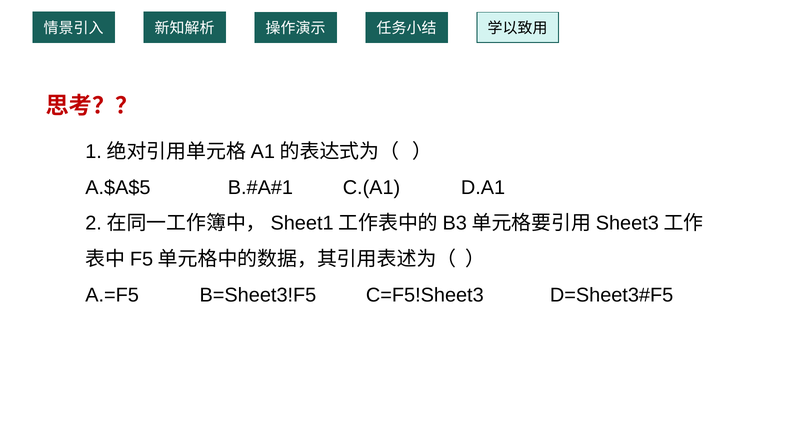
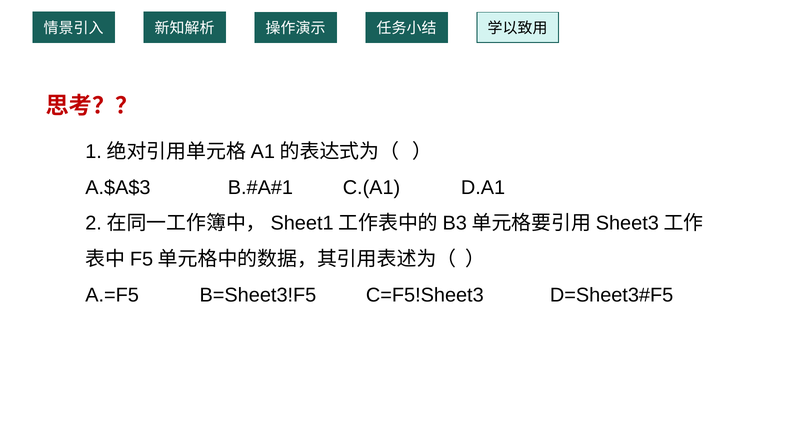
A.$A$5: A.$A$5 -> A.$A$3
